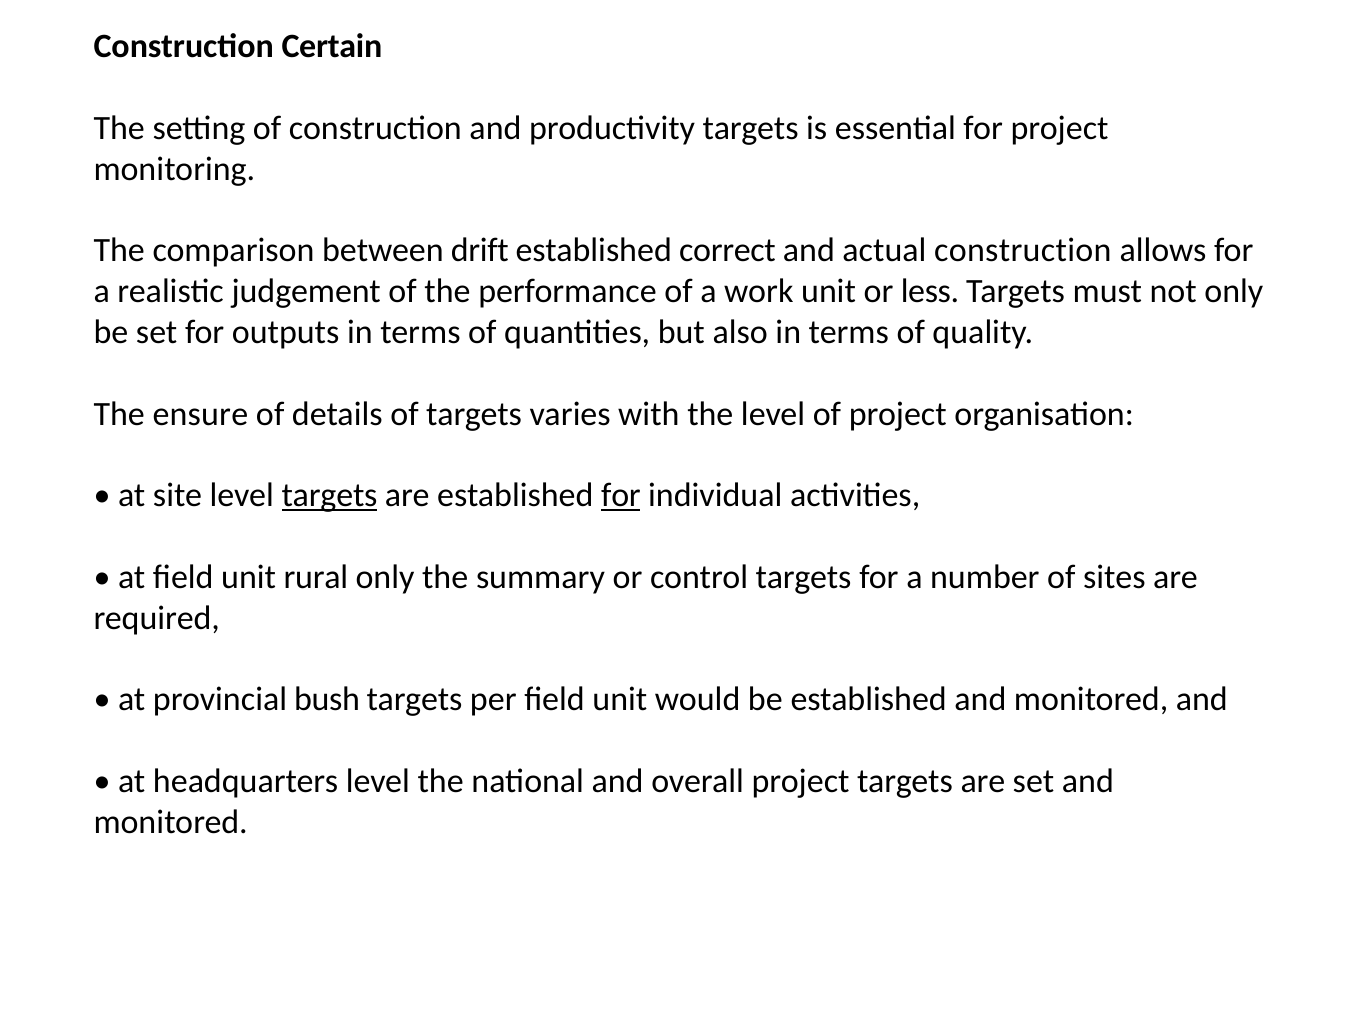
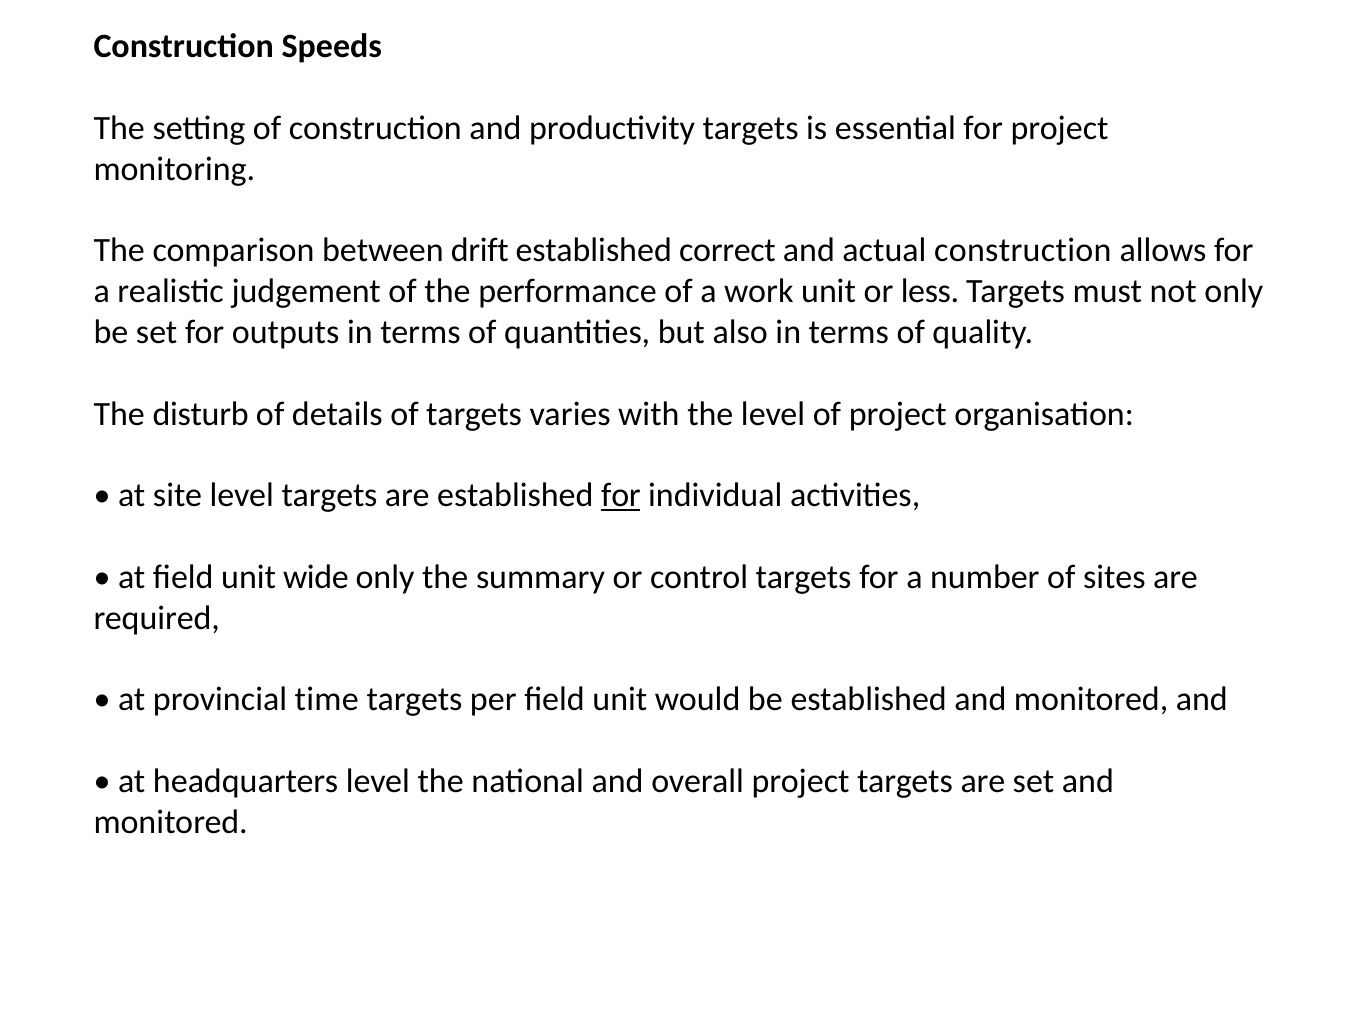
Certain: Certain -> Speeds
ensure: ensure -> disturb
targets at (330, 496) underline: present -> none
rural: rural -> wide
bush: bush -> time
